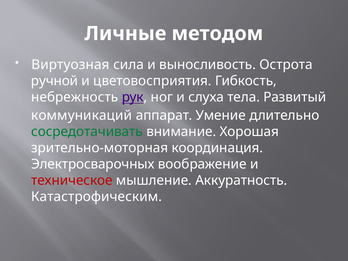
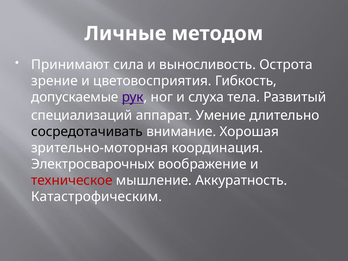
Виртуозная: Виртуозная -> Принимают
ручной: ручной -> зрение
небрежность: небрежность -> допускаемые
коммуникаций: коммуникаций -> специализаций
сосредотачивать colour: green -> black
